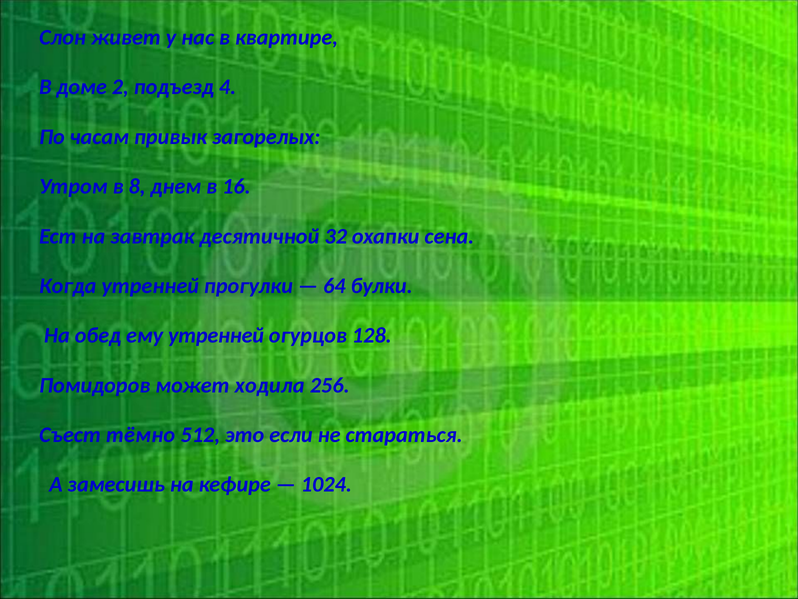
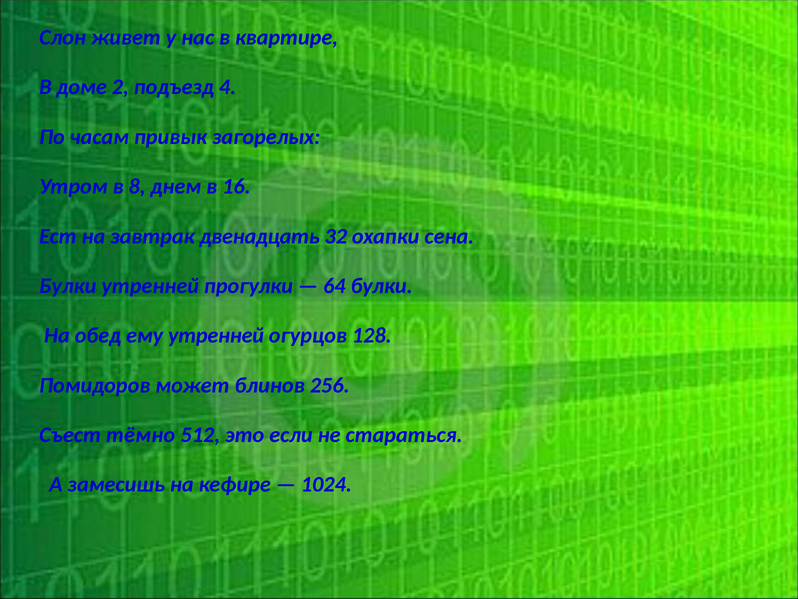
десятичной: десятичной -> двенадцать
Когда at (68, 286): Когда -> Булки
ходила: ходила -> блинов
